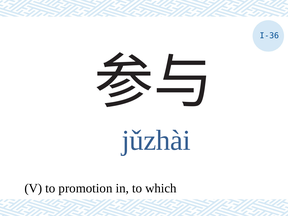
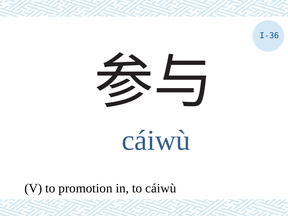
jǔzhài at (156, 140): jǔzhài -> cáiwù
to which: which -> cáiwù
